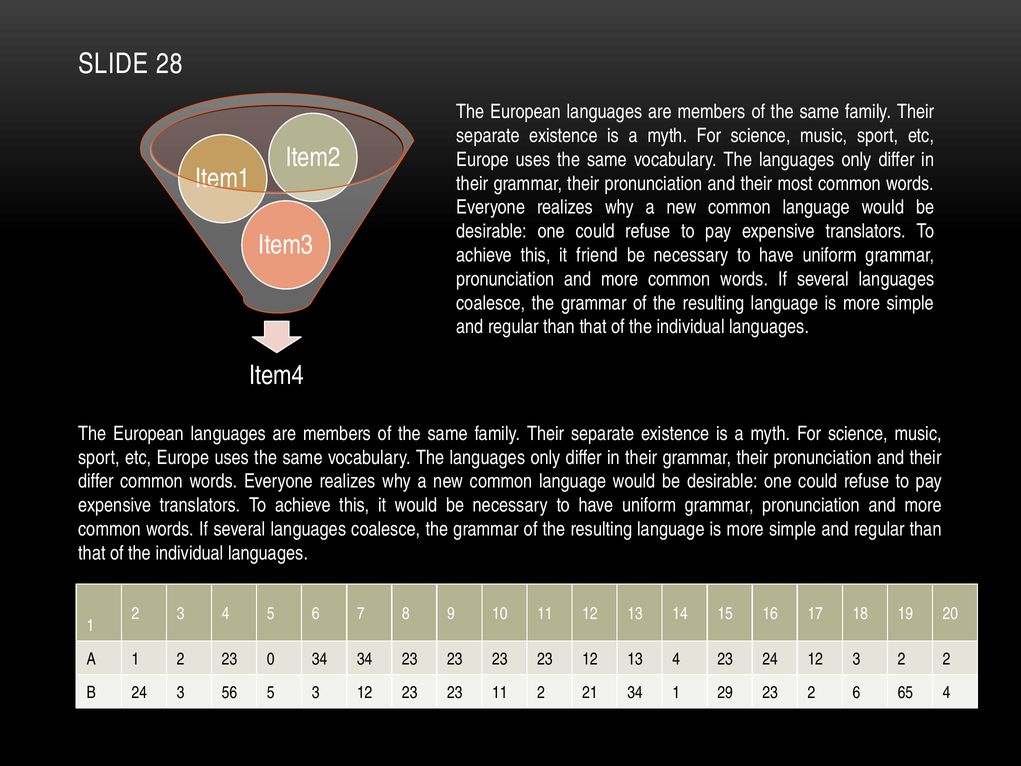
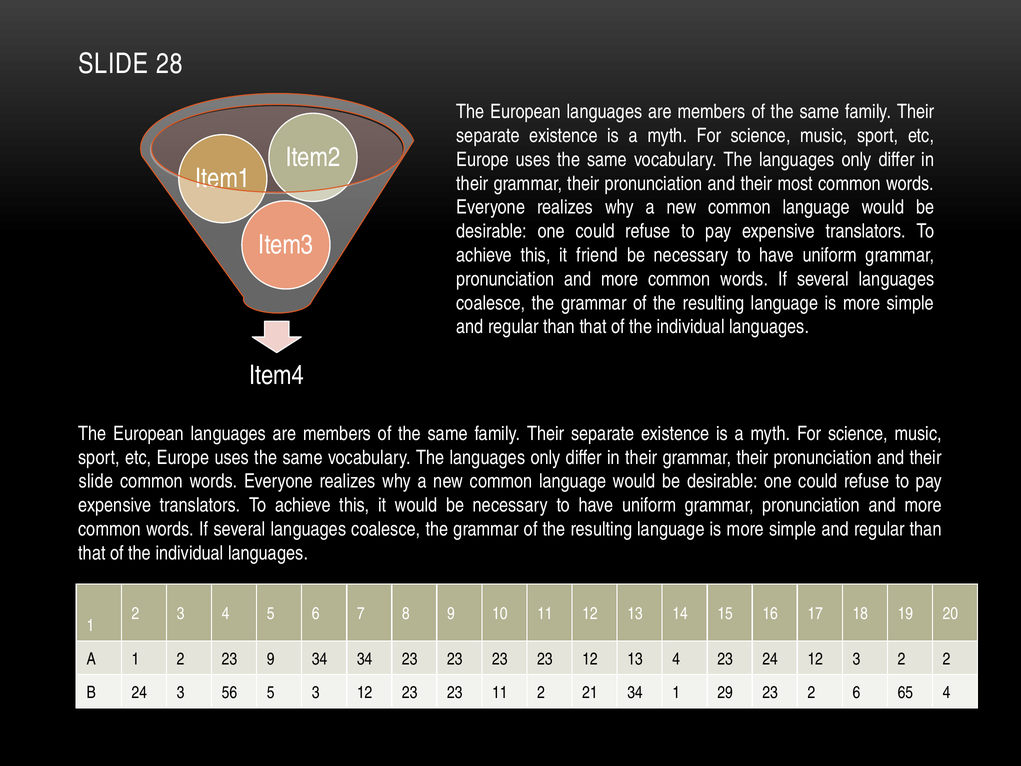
differ at (96, 481): differ -> slide
23 0: 0 -> 9
